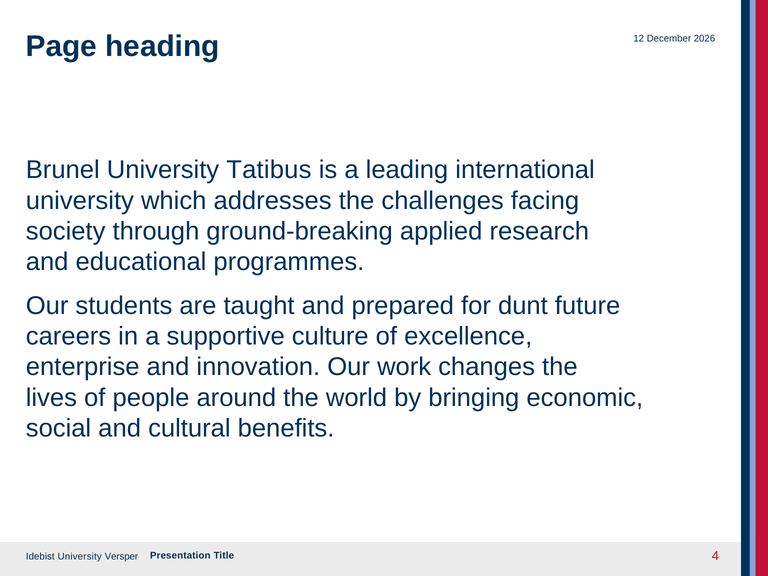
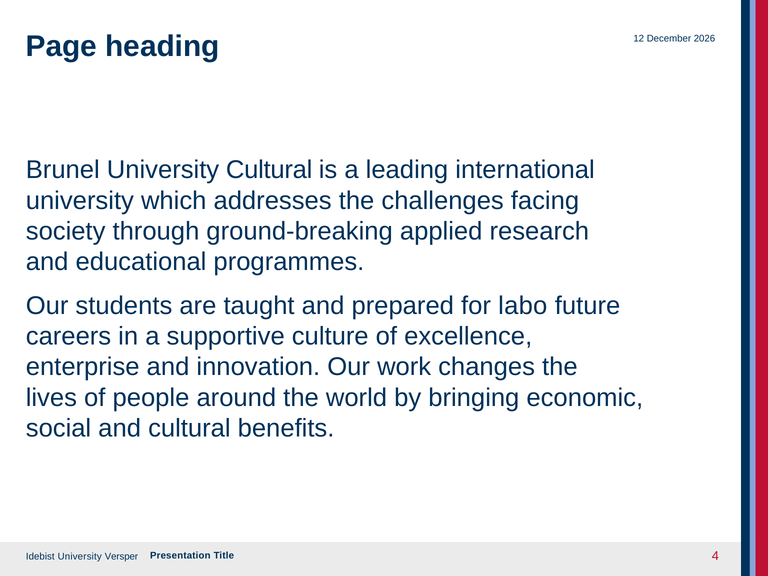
University Tatibus: Tatibus -> Cultural
dunt: dunt -> labo
